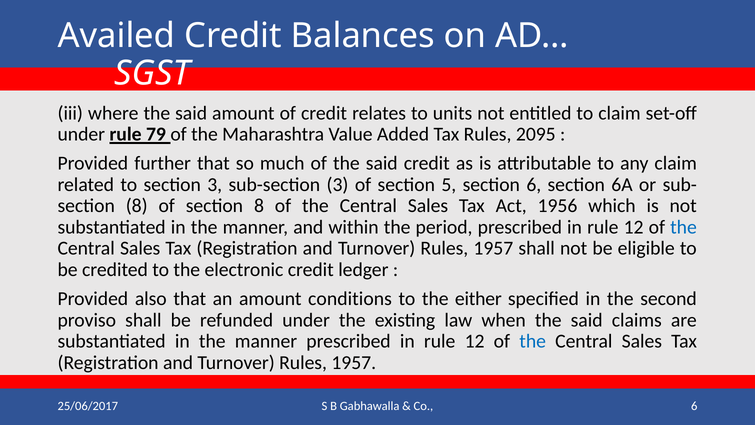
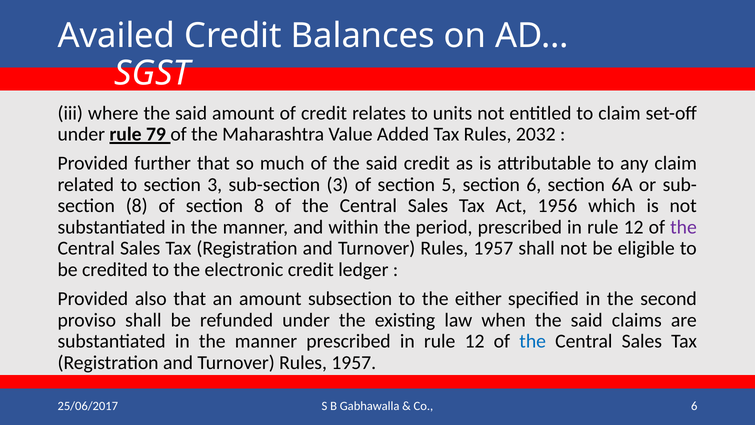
2095: 2095 -> 2032
the at (684, 227) colour: blue -> purple
conditions: conditions -> subsection
